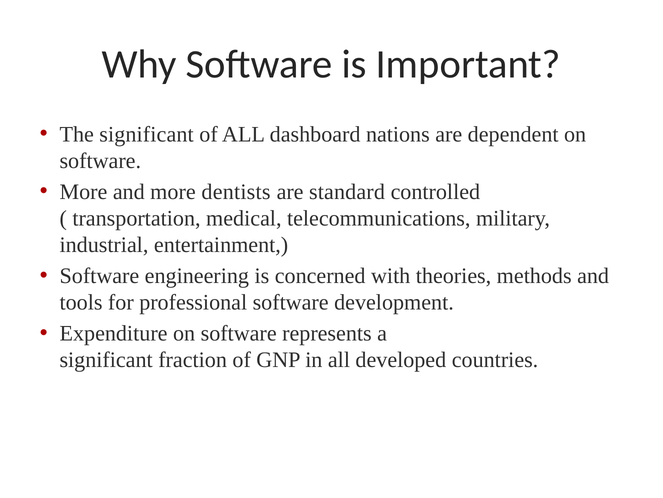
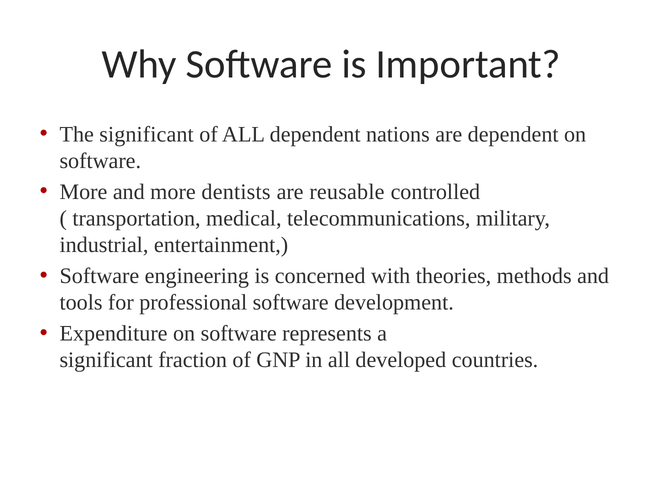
ALL dashboard: dashboard -> dependent
standard: standard -> reusable
